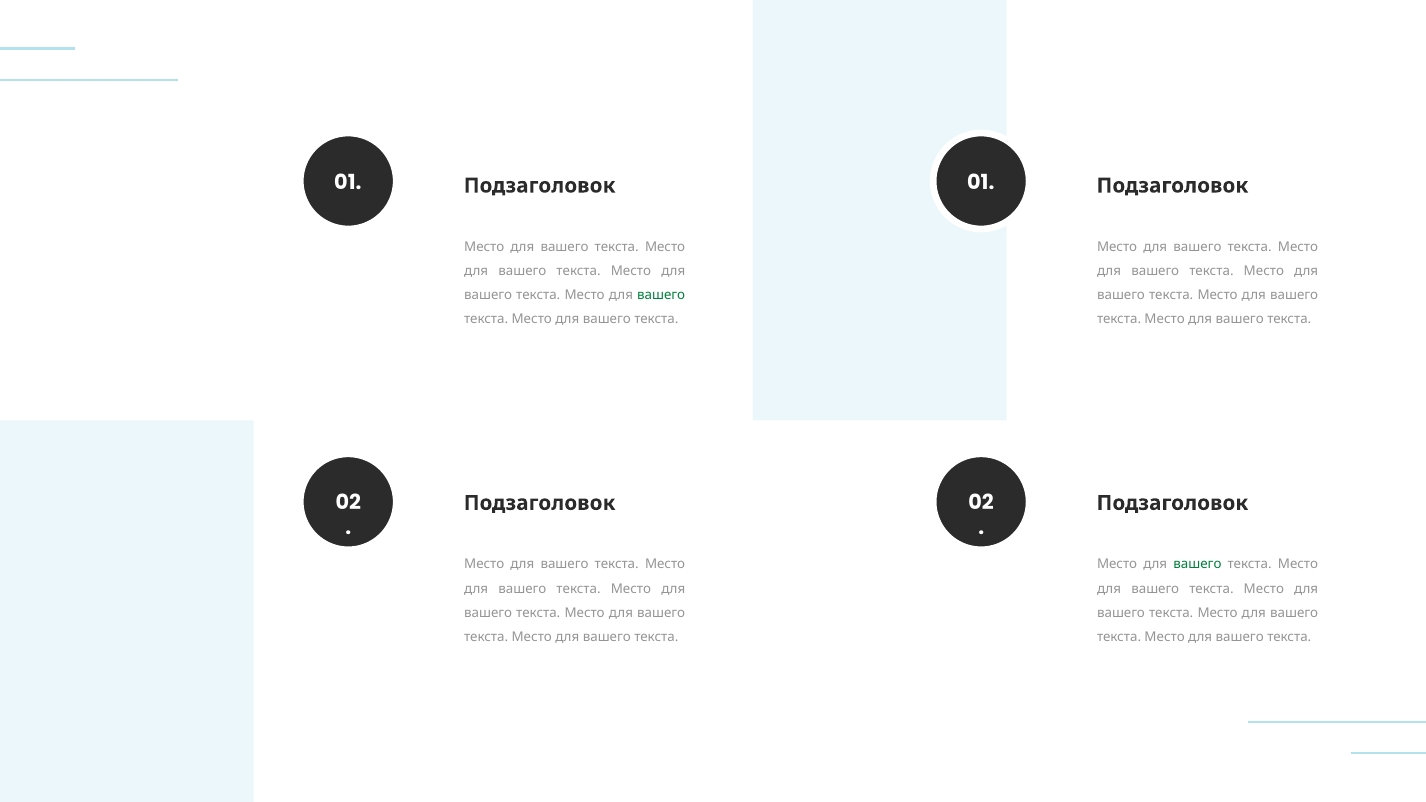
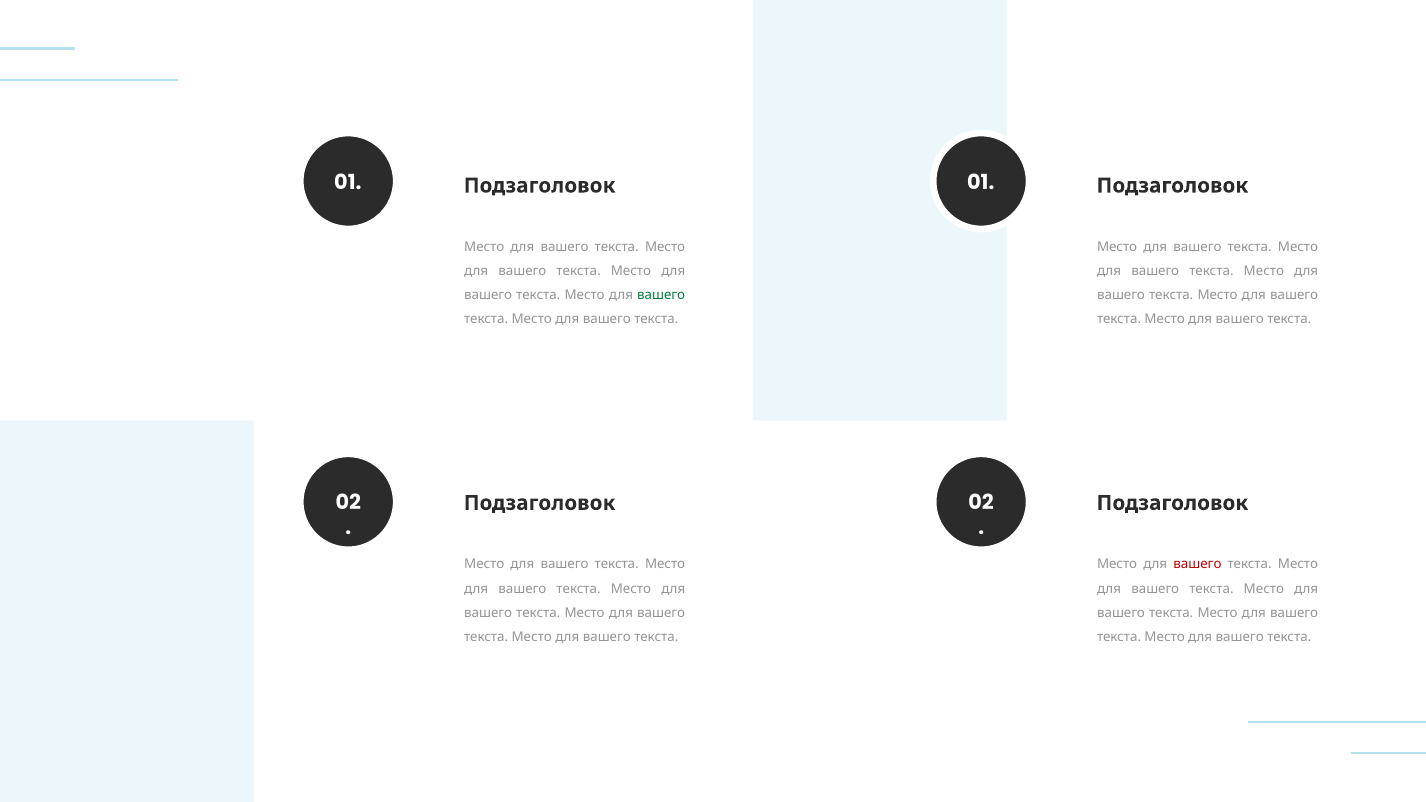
вашего at (1197, 565) colour: green -> red
